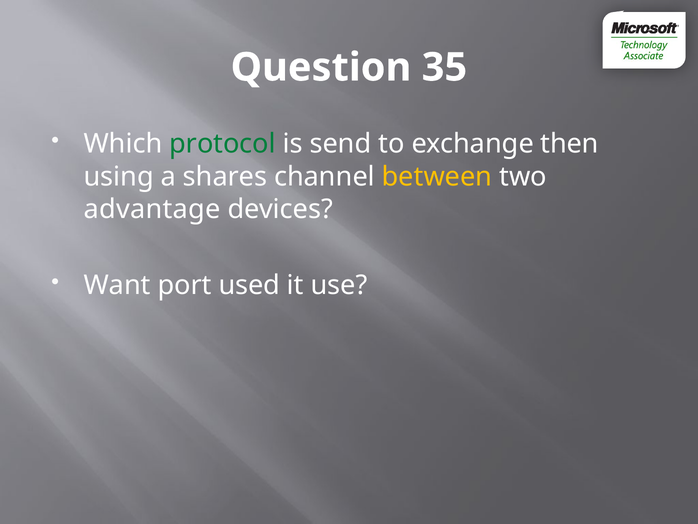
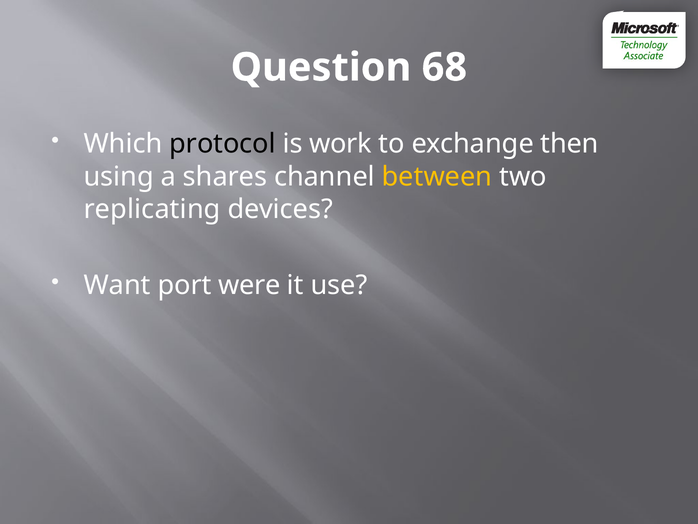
35: 35 -> 68
protocol colour: green -> black
send: send -> work
advantage: advantage -> replicating
used: used -> were
